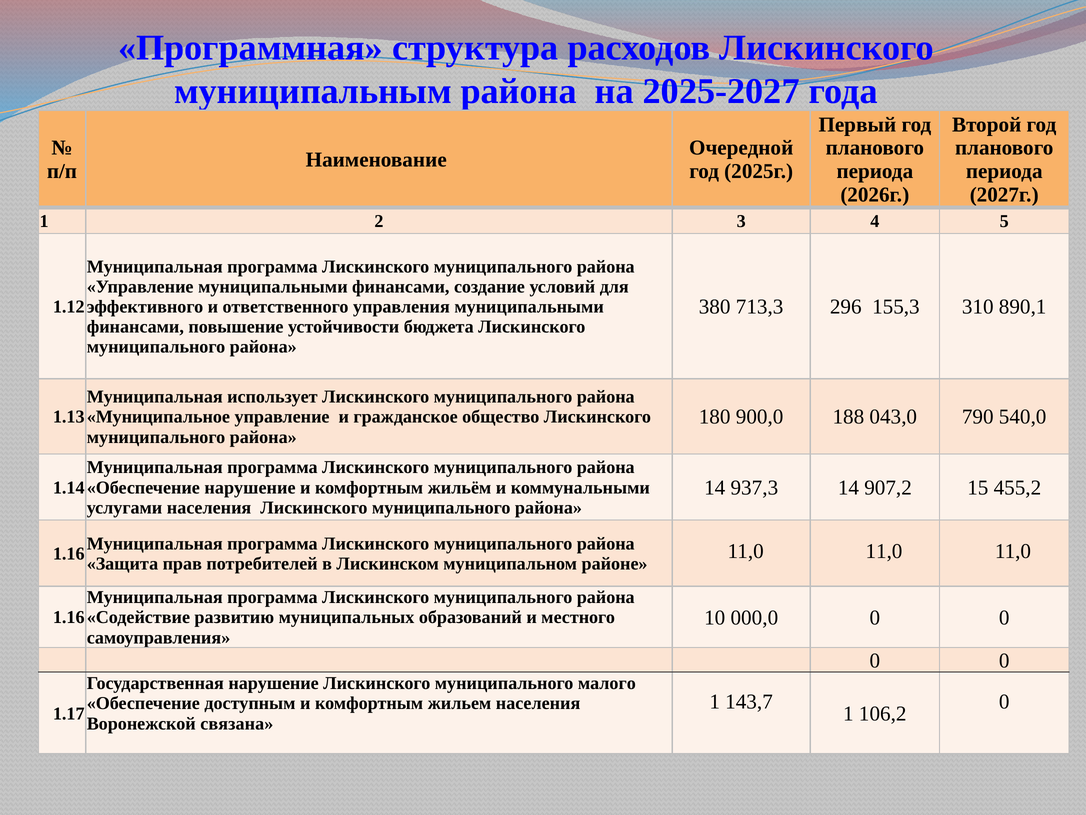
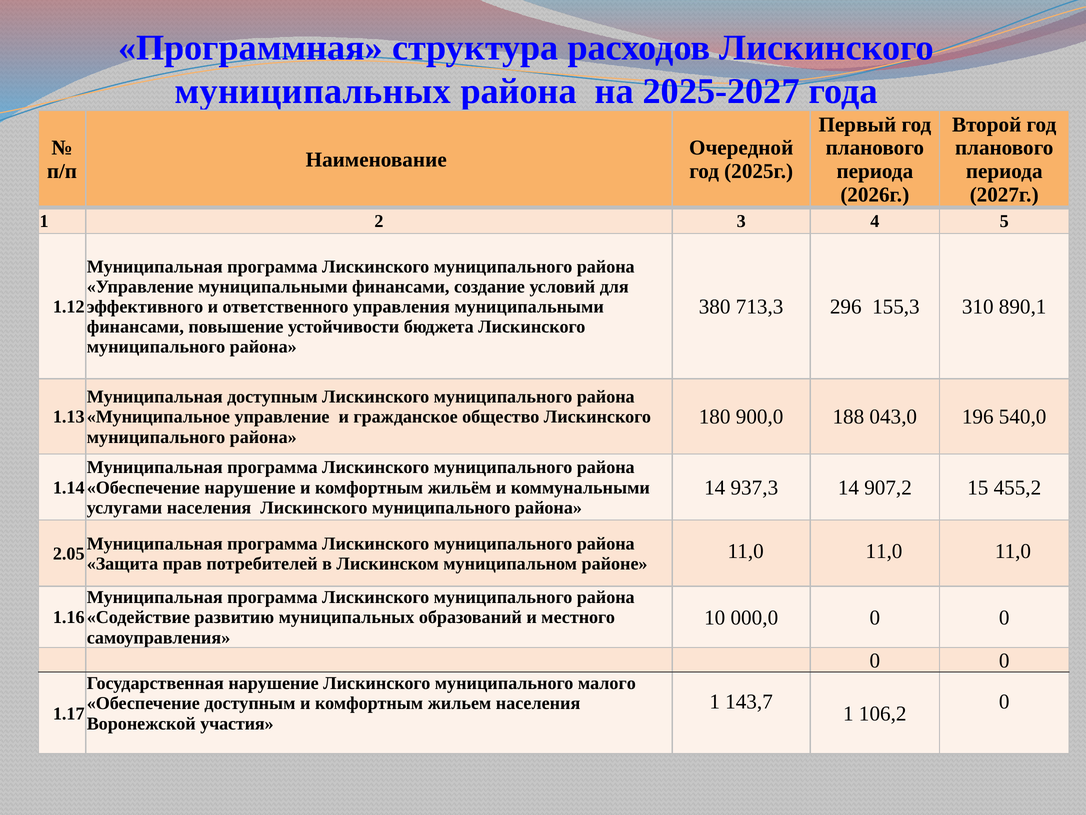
муниципальным at (313, 91): муниципальным -> муниципальных
Муниципальная использует: использует -> доступным
790: 790 -> 196
1.16 at (69, 553): 1.16 -> 2.05
связана: связана -> участия
